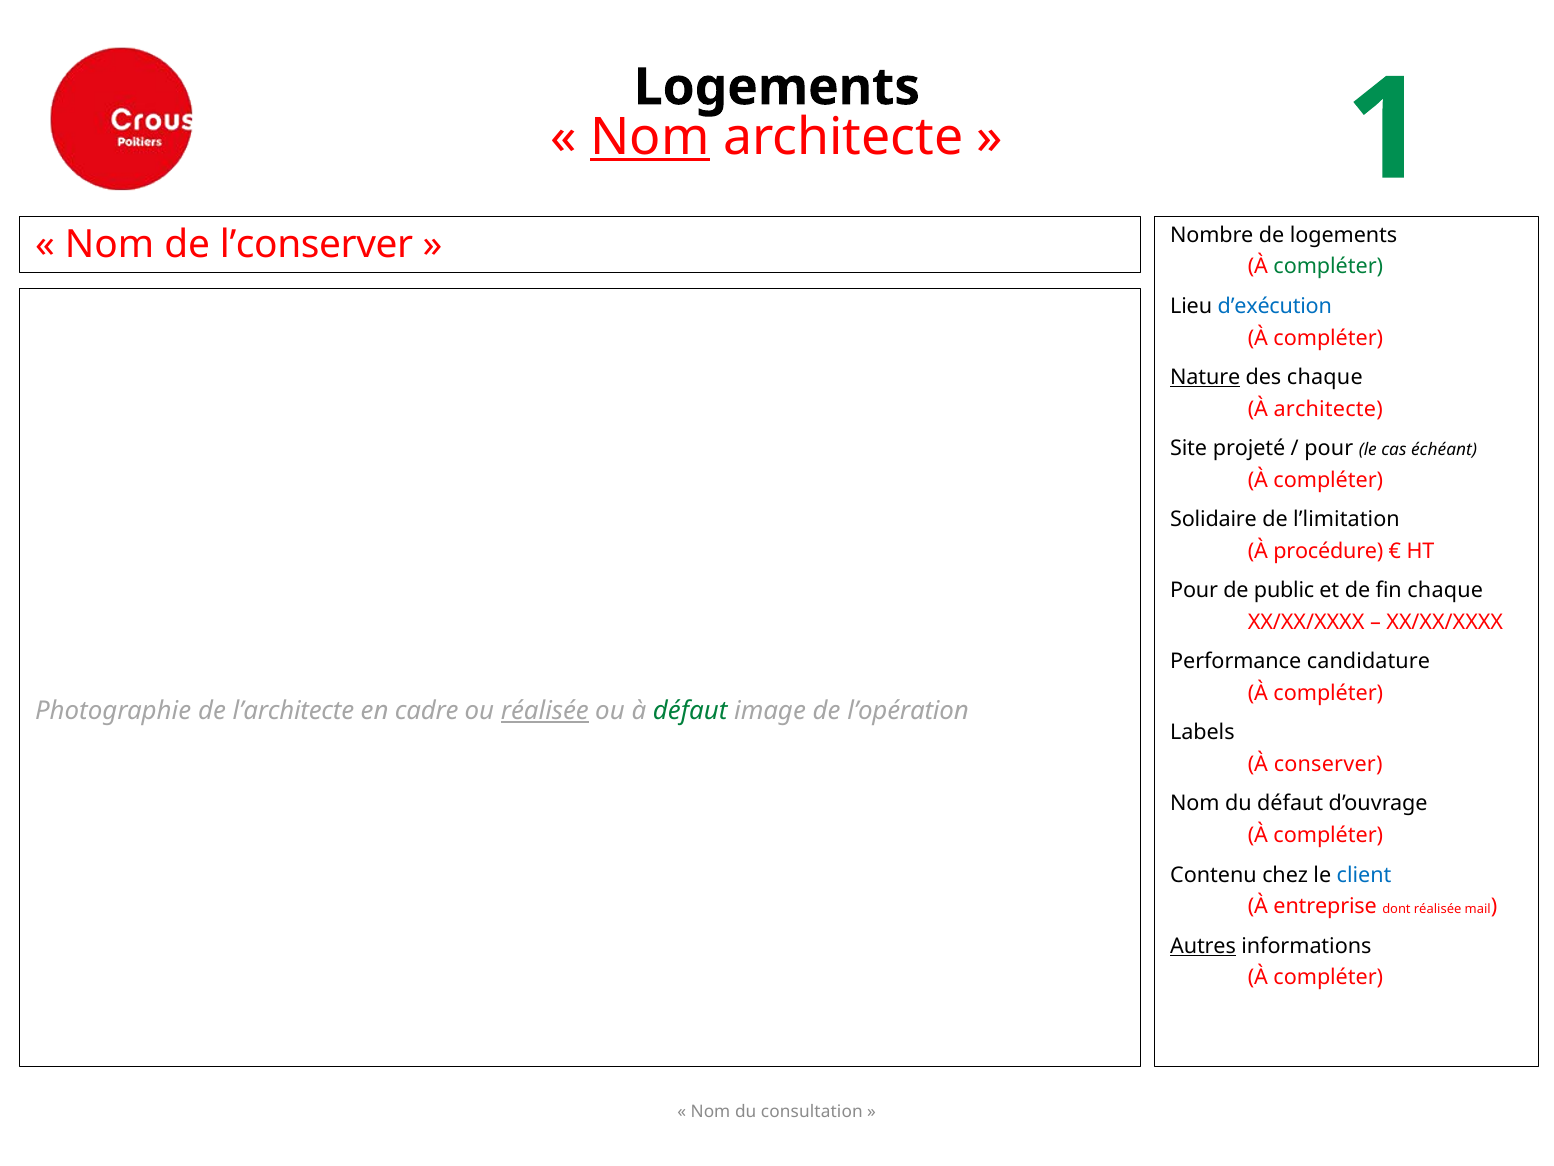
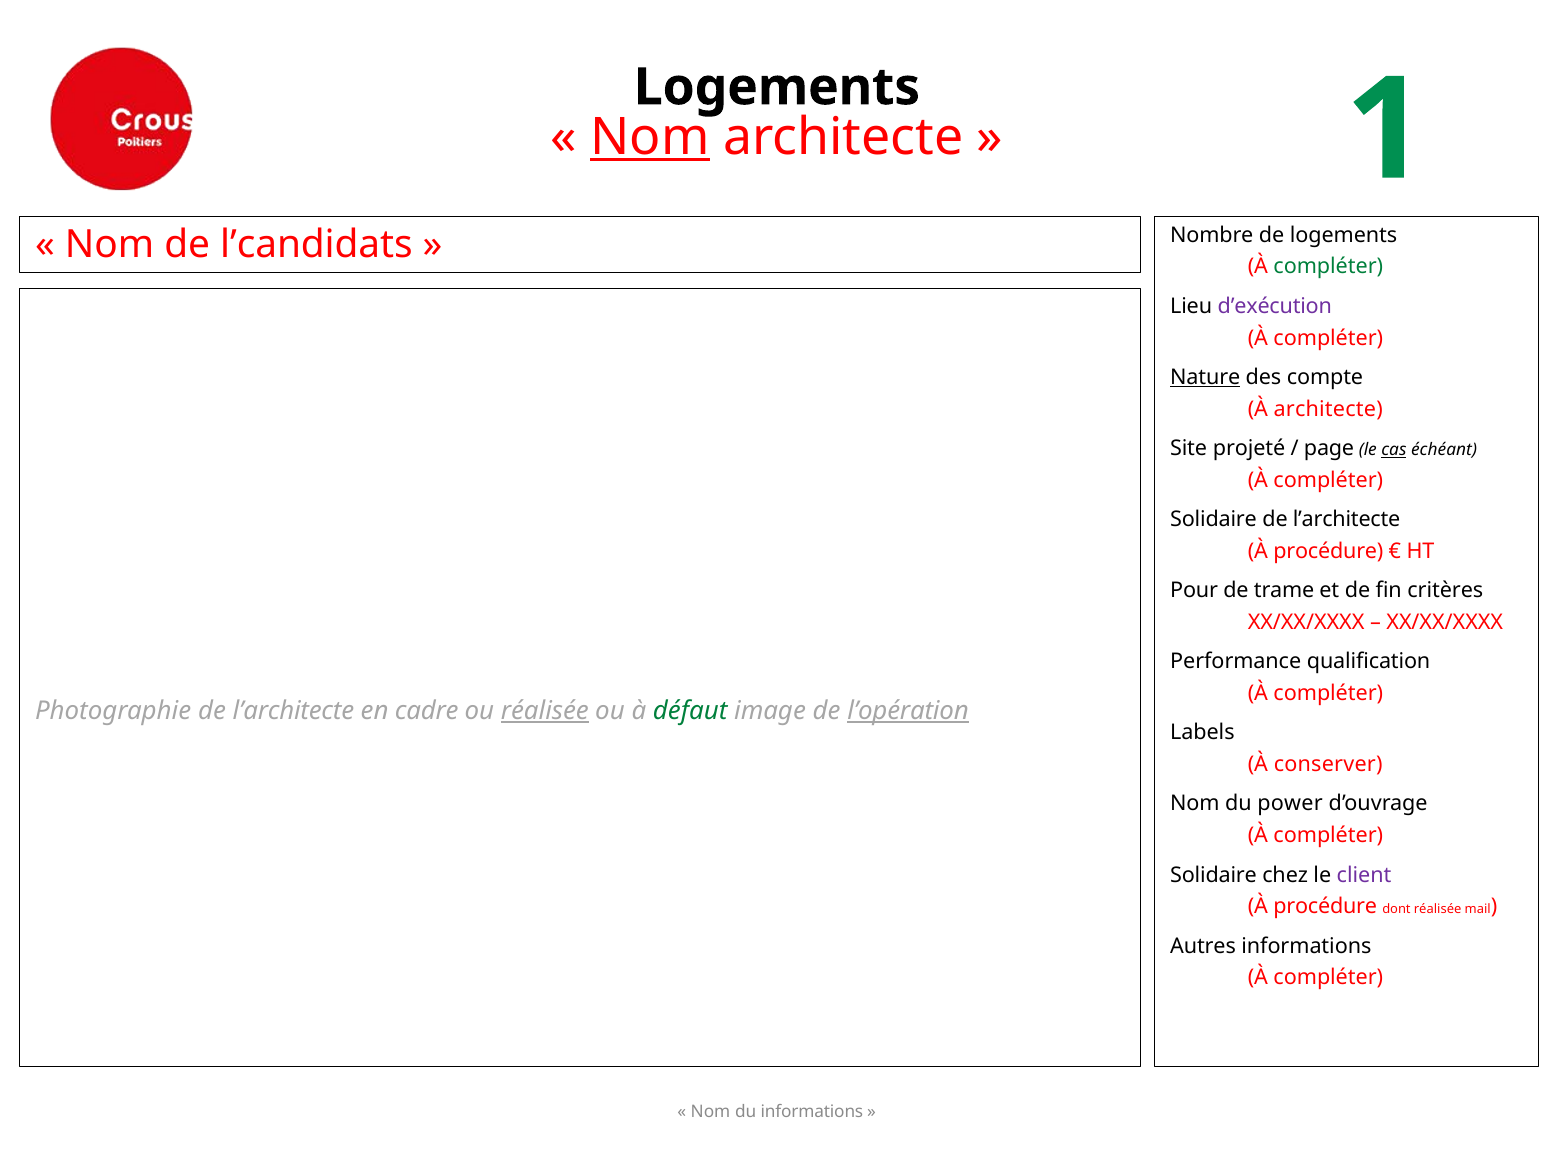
l’conserver: l’conserver -> l’candidats
d’exécution colour: blue -> purple
des chaque: chaque -> compte
pour at (1329, 448): pour -> page
cas underline: none -> present
l’limitation at (1346, 519): l’limitation -> l’architecte
public: public -> trame
fin chaque: chaque -> critères
candidature: candidature -> qualification
l’opération underline: none -> present
du défaut: défaut -> power
Contenu at (1213, 875): Contenu -> Solidaire
client colour: blue -> purple
entreprise at (1325, 906): entreprise -> procédure
Autres underline: present -> none
du consultation: consultation -> informations
